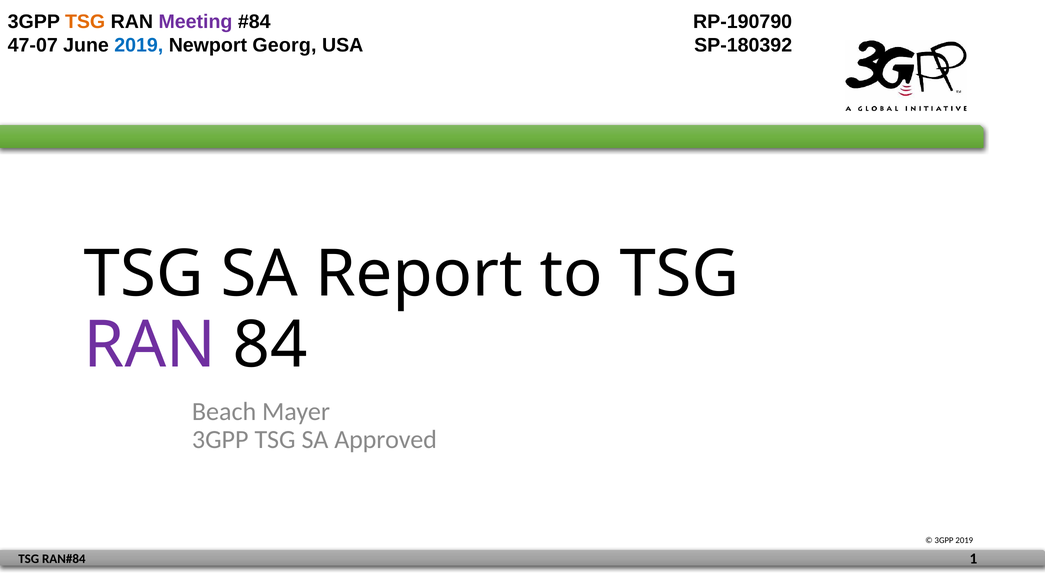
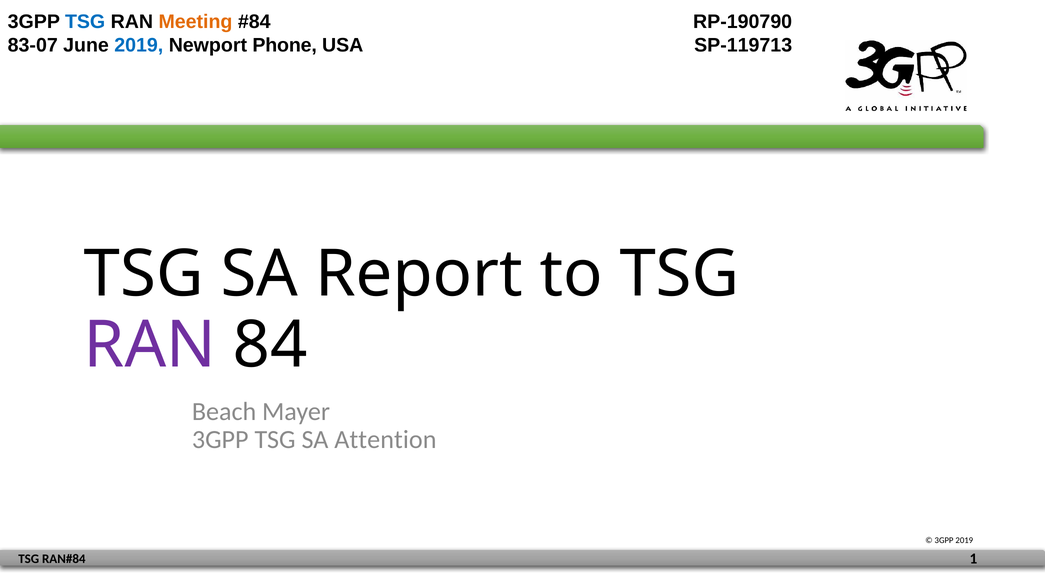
TSG at (85, 22) colour: orange -> blue
Meeting colour: purple -> orange
47-07: 47-07 -> 83-07
Georg: Georg -> Phone
SP-180392: SP-180392 -> SP-119713
Approved: Approved -> Attention
